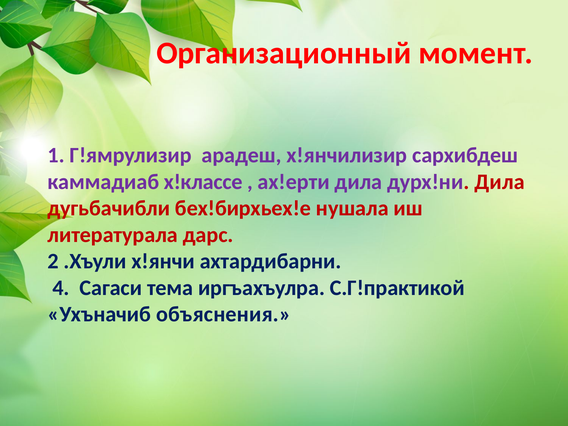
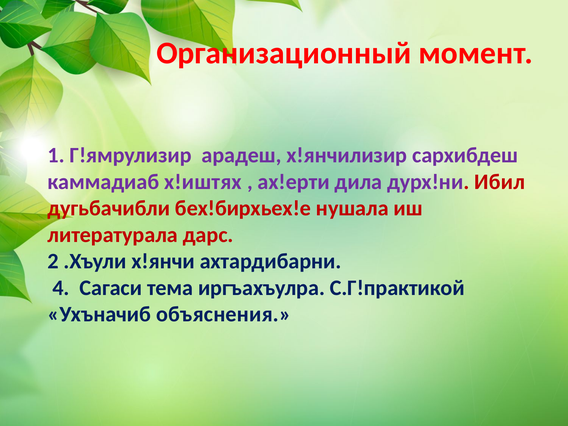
х!классе: х!классе -> х!иштях
дурх!ни Дила: Дила -> Ибил
